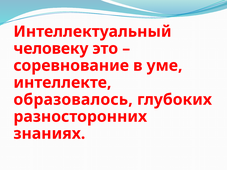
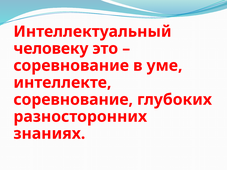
образовалось at (73, 100): образовалось -> соревнование
